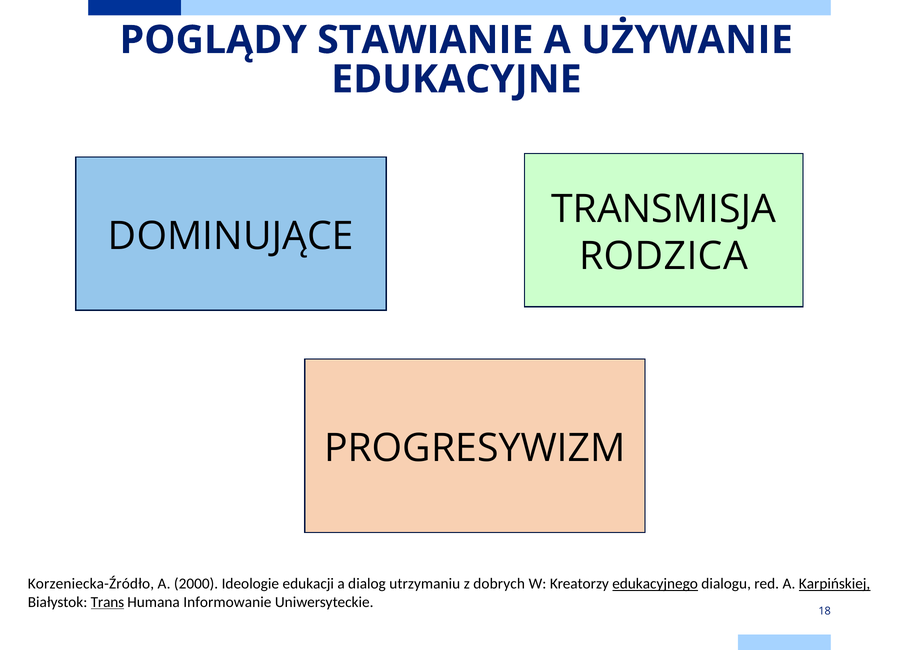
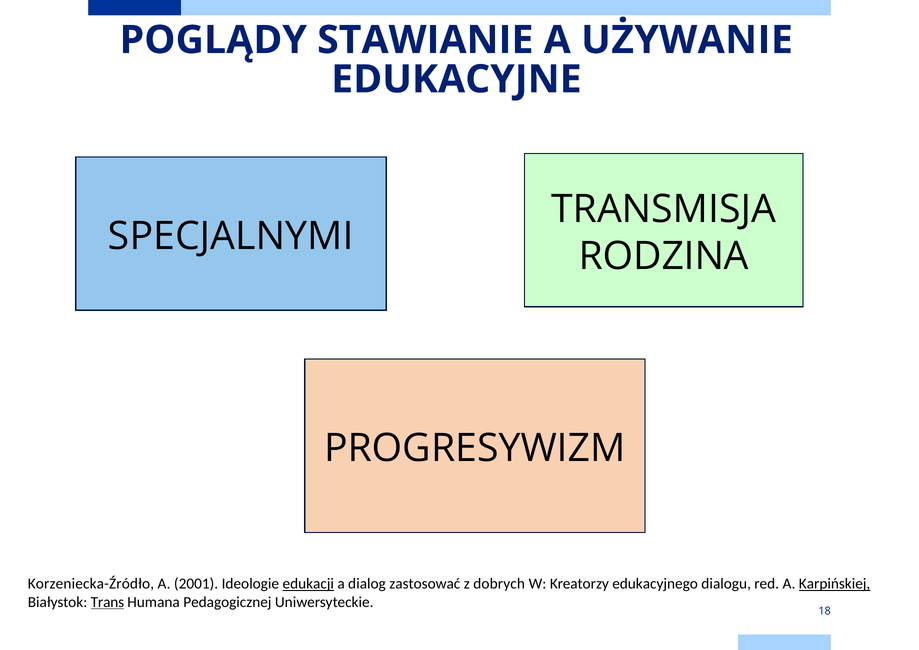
DOMINUJĄCE: DOMINUJĄCE -> SPECJALNYMI
RODZICA: RODZICA -> RODZINA
2000: 2000 -> 2001
edukacji underline: none -> present
utrzymaniu: utrzymaniu -> zastosować
edukacyjnego underline: present -> none
Informowanie: Informowanie -> Pedagogicznej
